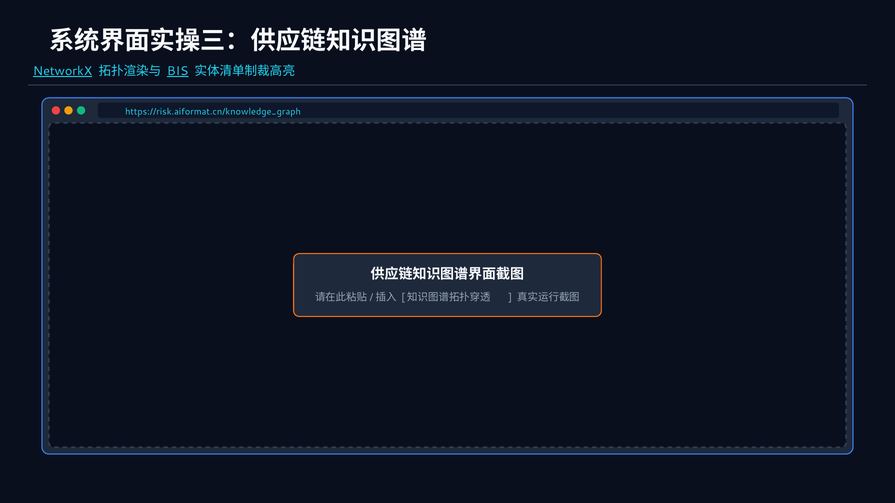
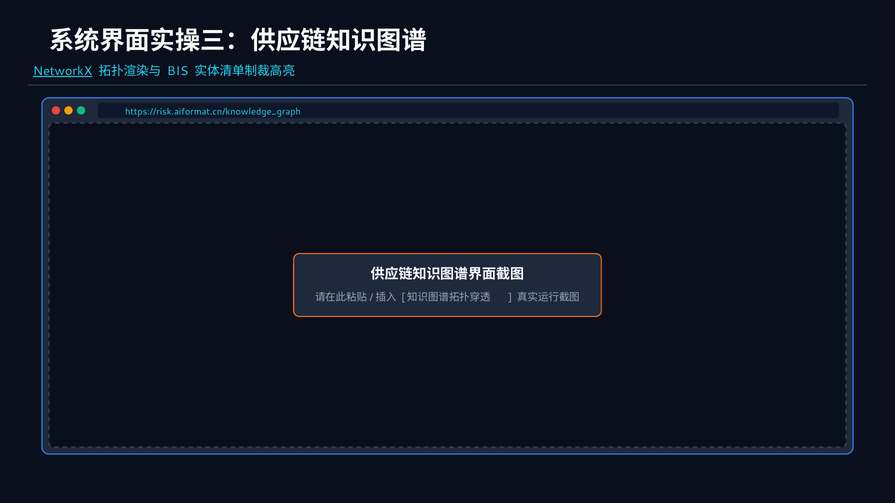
BIS underline: present -> none
